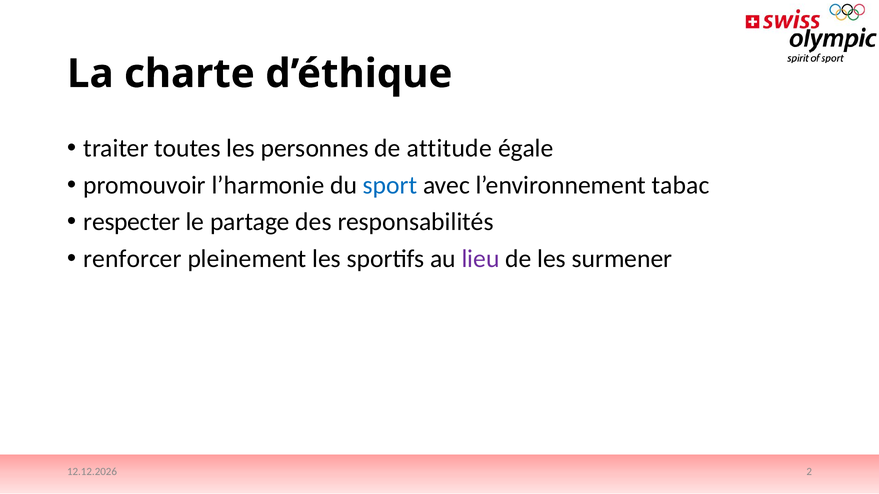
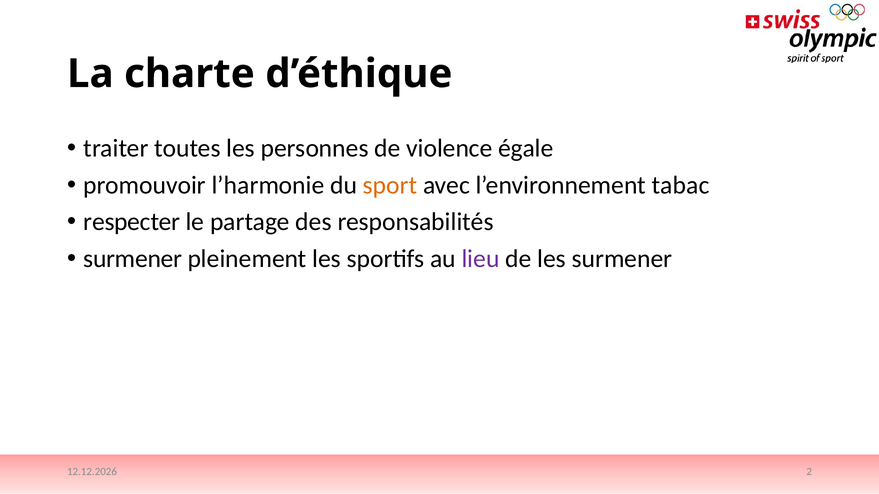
attitude: attitude -> violence
sport colour: blue -> orange
renforcer at (133, 259): renforcer -> surmener
